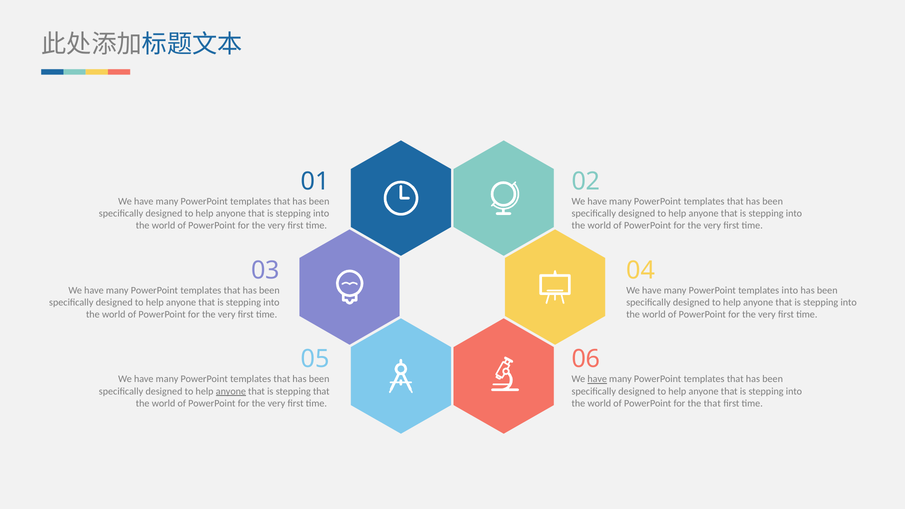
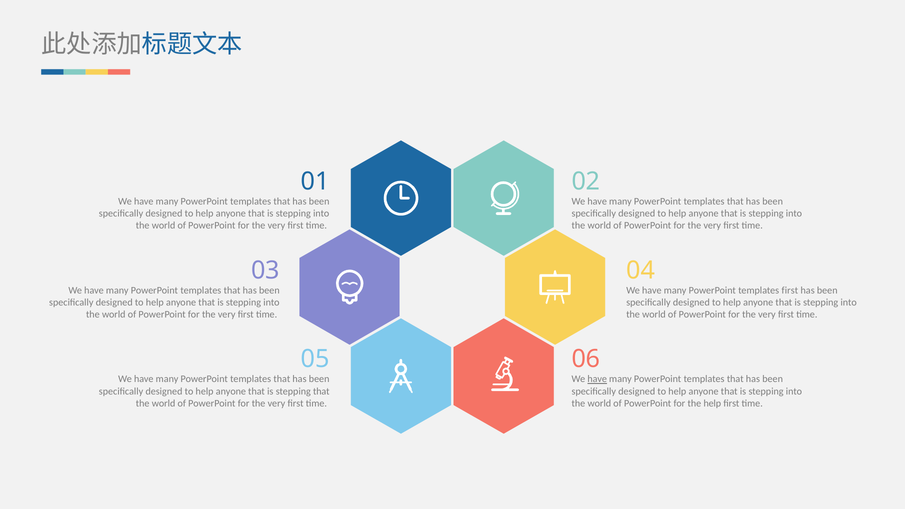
templates into: into -> first
anyone at (231, 391) underline: present -> none
the that: that -> help
